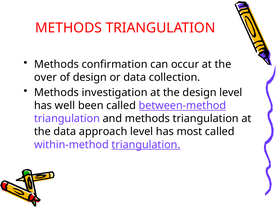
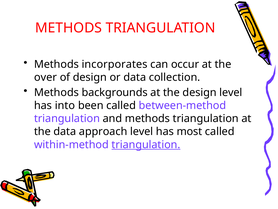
confirmation: confirmation -> incorporates
investigation: investigation -> backgrounds
well: well -> into
between-method underline: present -> none
